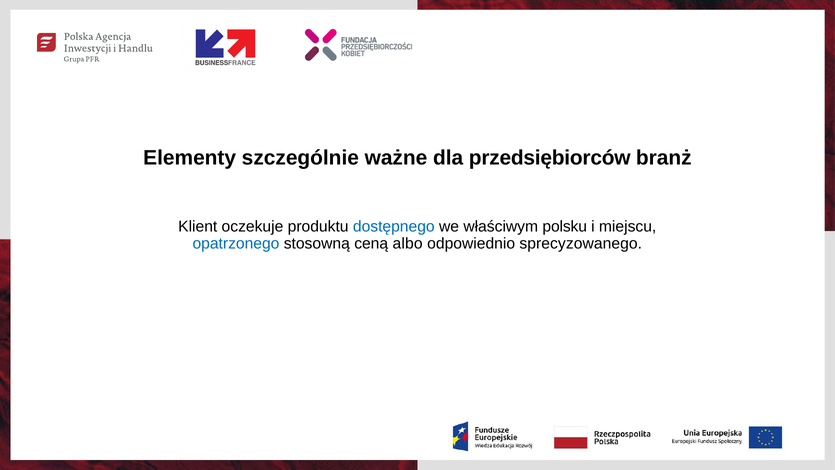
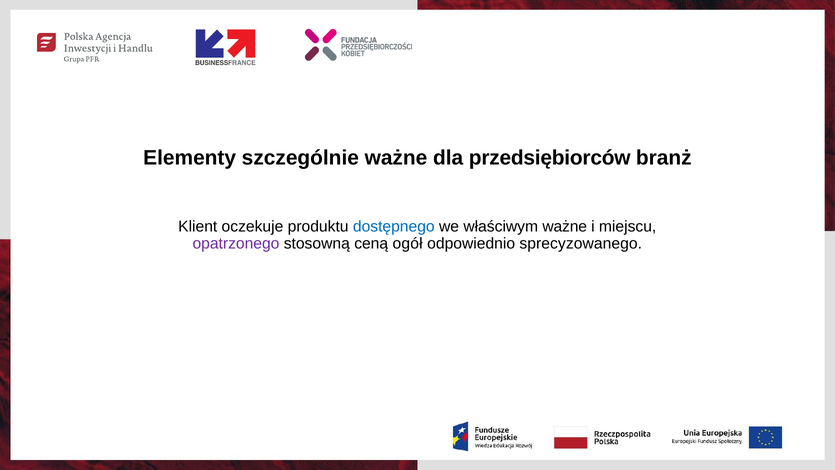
właściwym polsku: polsku -> ważne
opatrzonego colour: blue -> purple
albo: albo -> ogół
